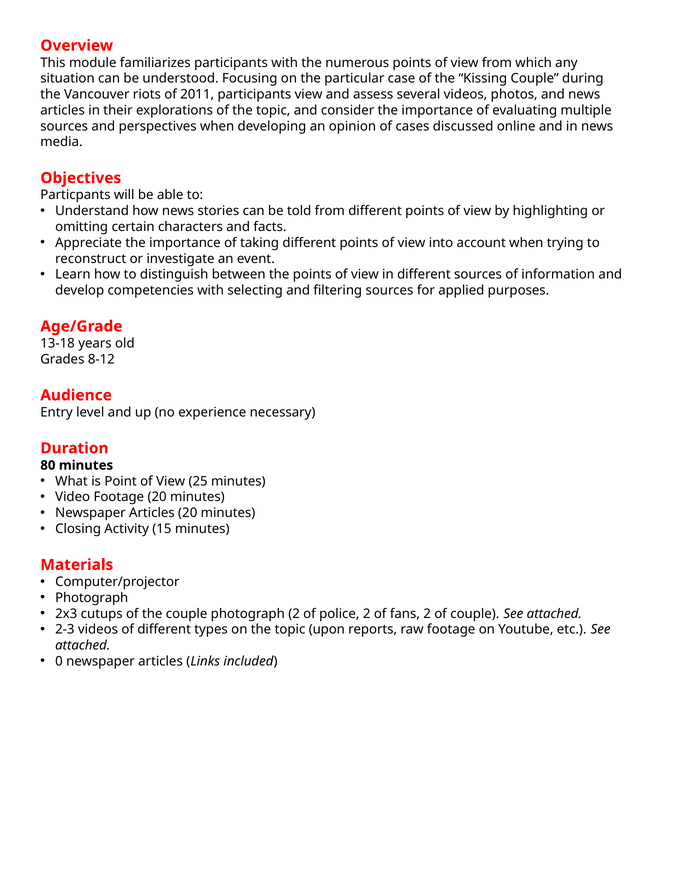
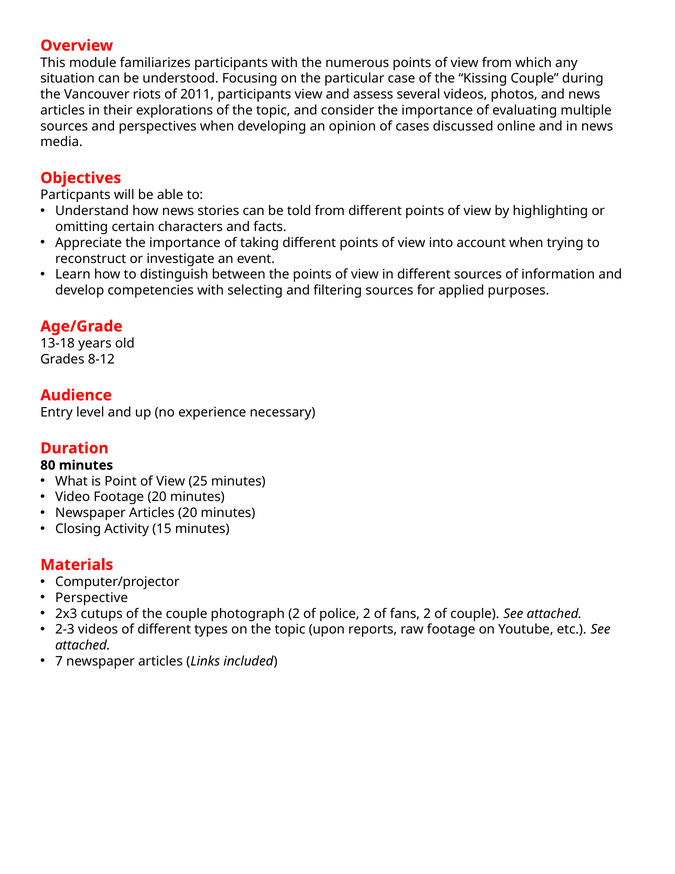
Photograph at (92, 597): Photograph -> Perspective
0: 0 -> 7
